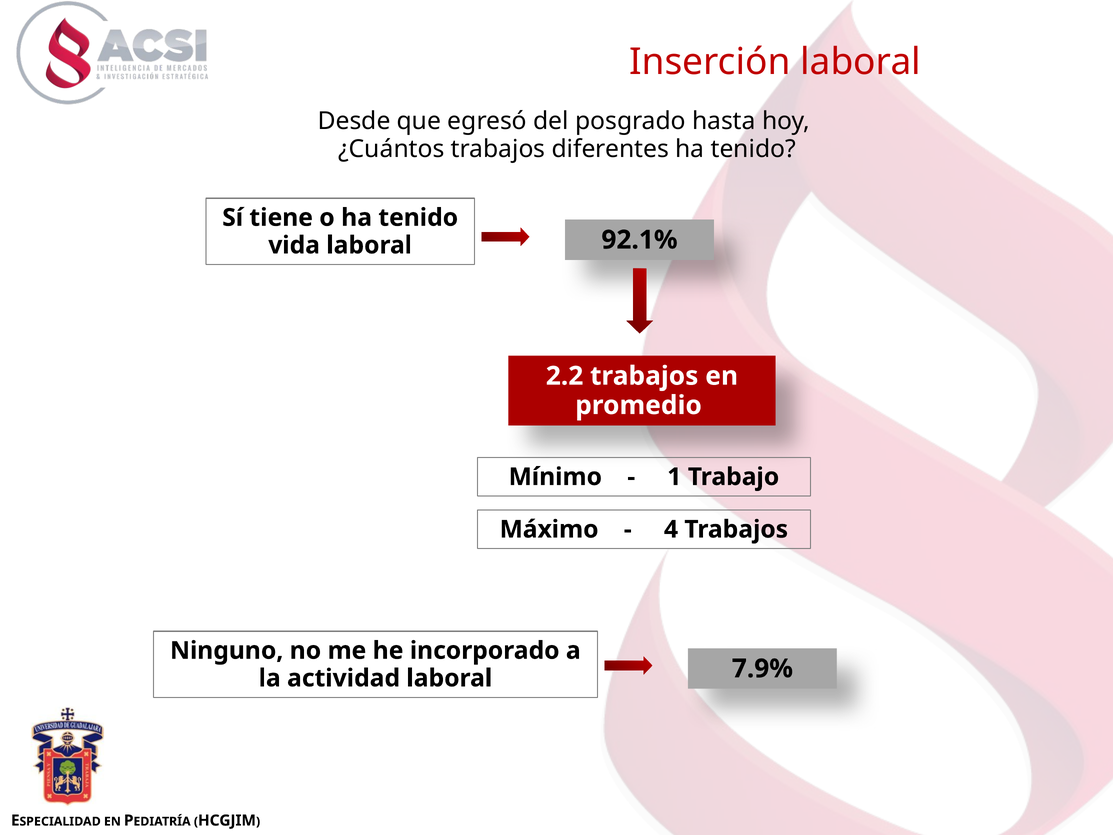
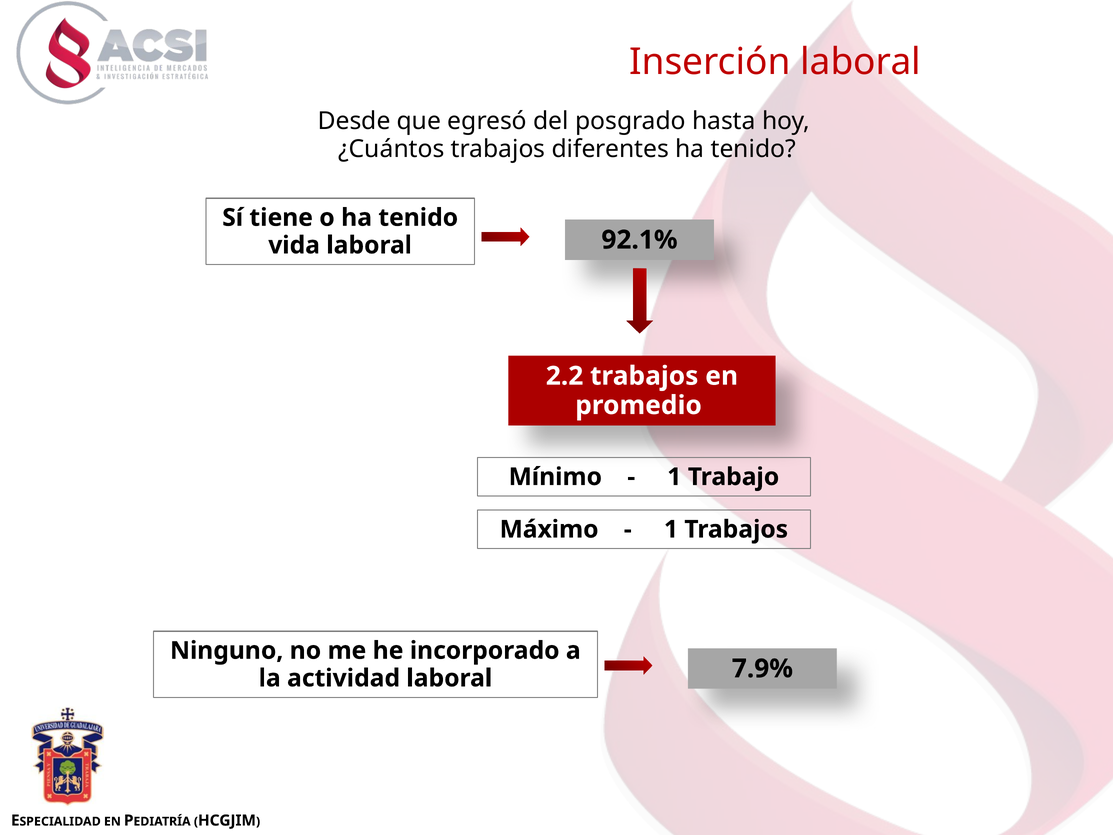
4 at (671, 529): 4 -> 1
